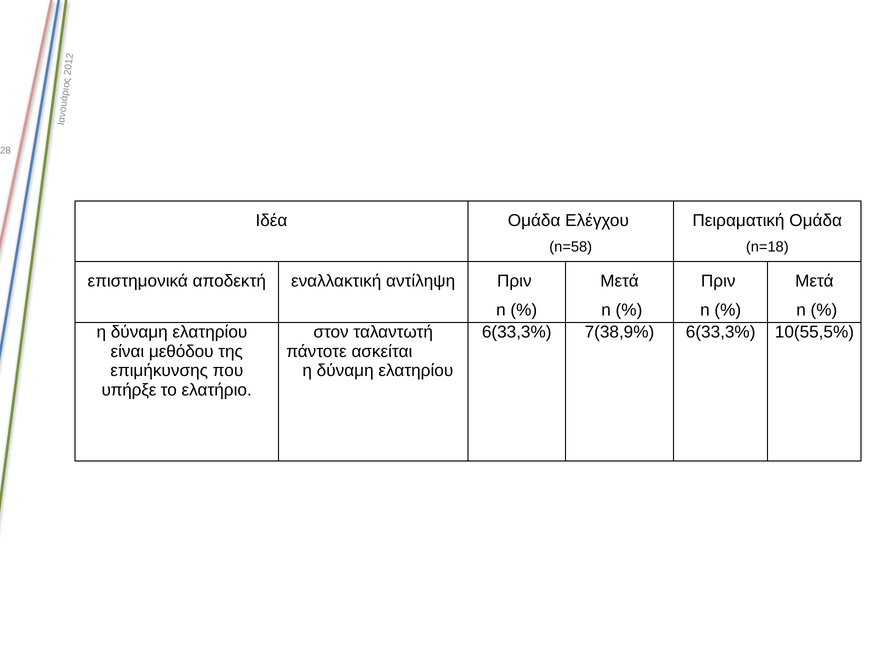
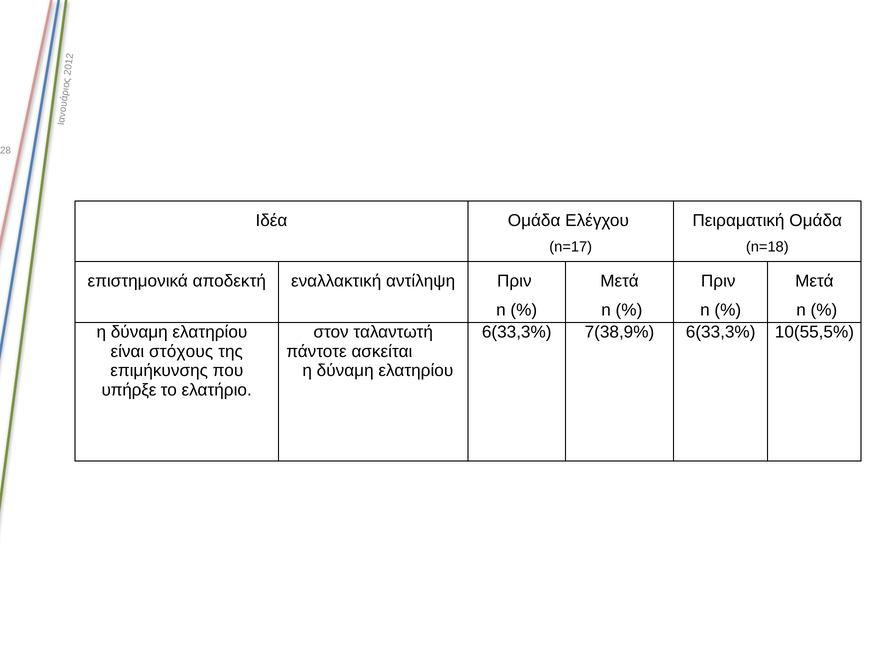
n=58: n=58 -> n=17
μεθόδου: μεθόδου -> στόχους
